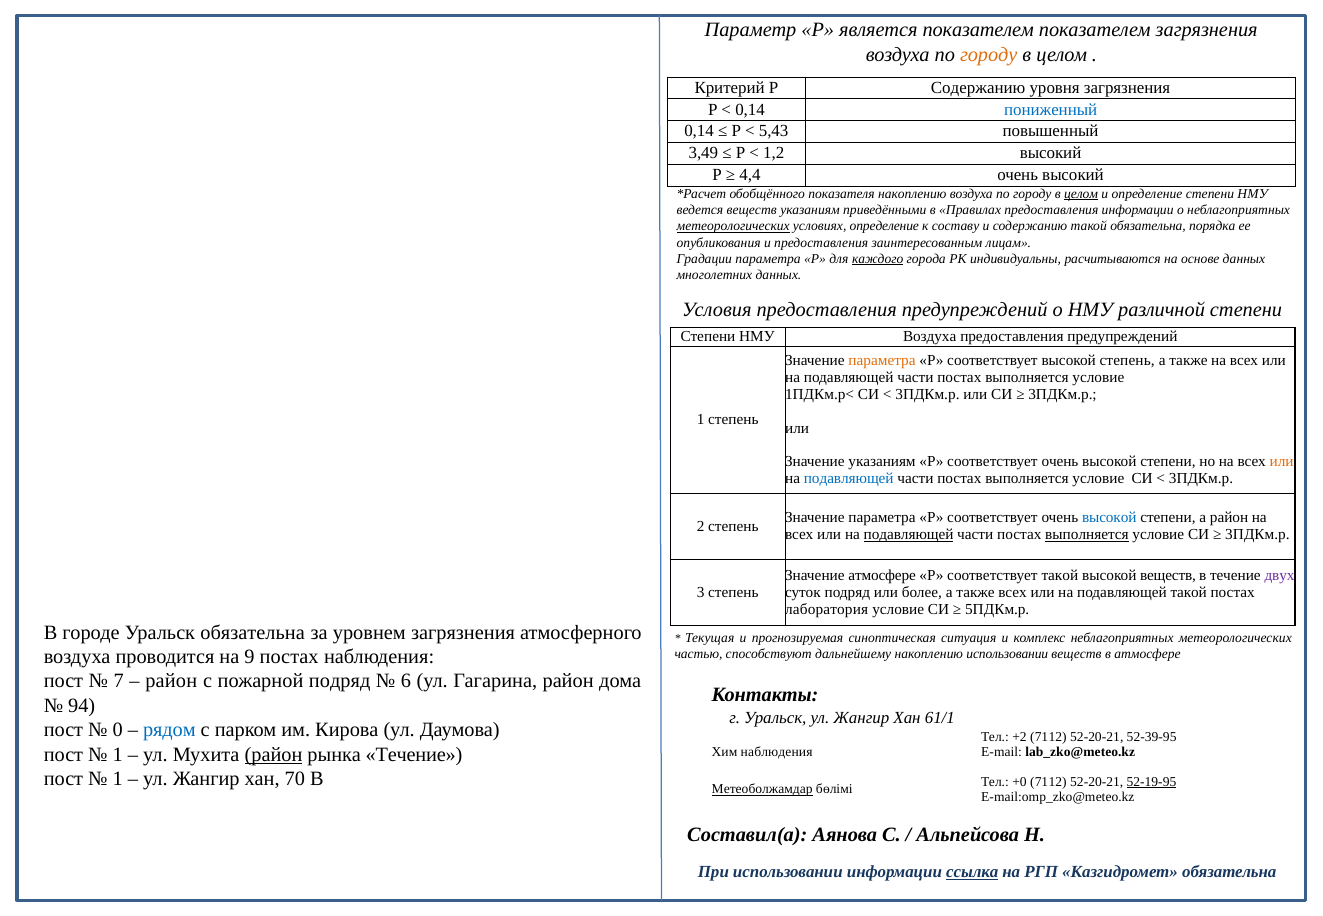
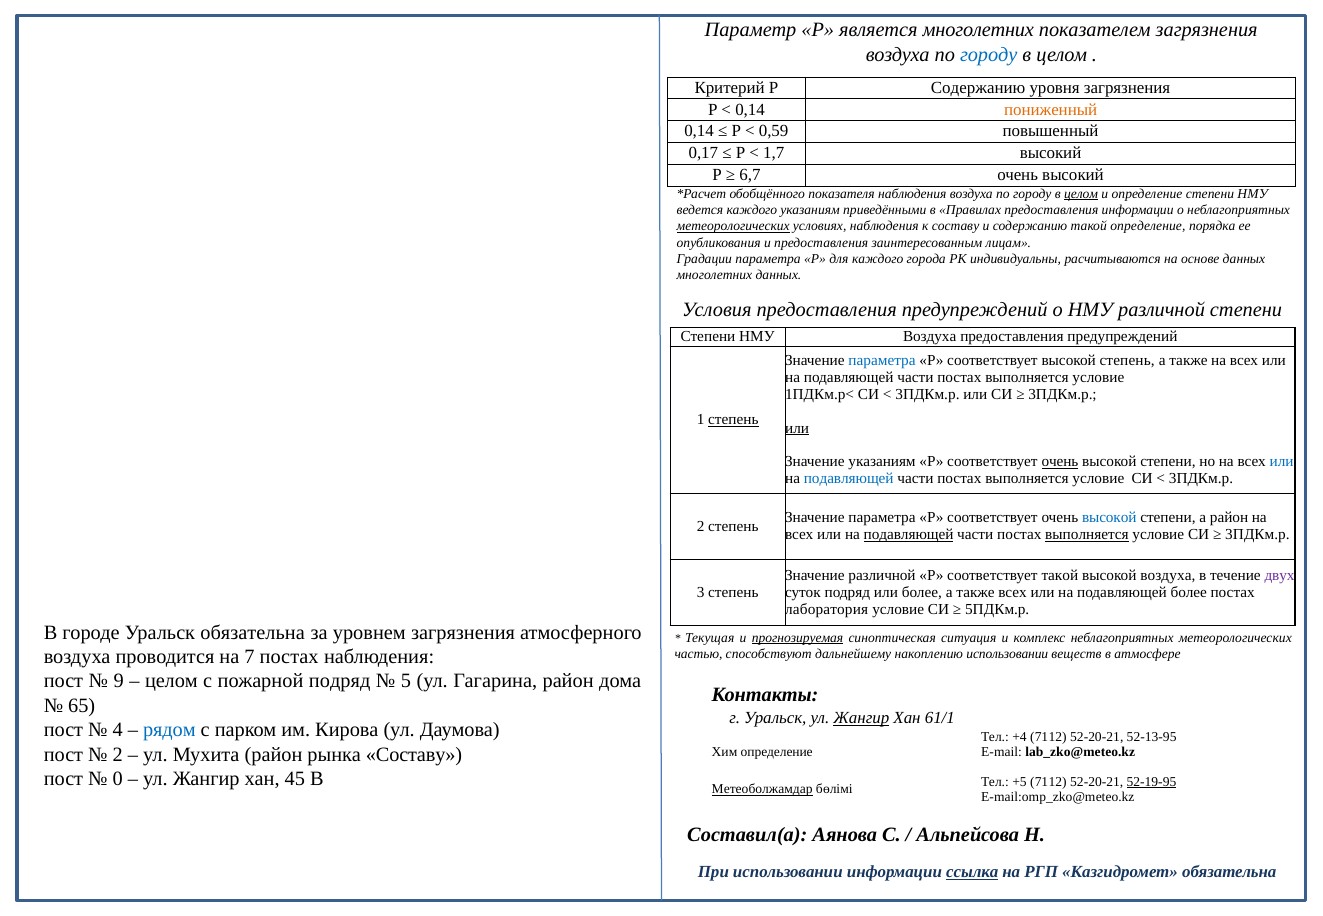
является показателем: показателем -> многолетних
городу at (989, 55) colour: orange -> blue
пониженный colour: blue -> orange
5,43: 5,43 -> 0,59
3,49: 3,49 -> 0,17
1,2: 1,2 -> 1,7
4,4: 4,4 -> 6,7
показателя накоплению: накоплению -> наблюдения
ведется веществ: веществ -> каждого
условиях определение: определение -> наблюдения
такой обязательна: обязательна -> определение
каждого at (878, 259) underline: present -> none
параметра at (882, 360) colour: orange -> blue
степень at (733, 420) underline: none -> present
или at (797, 428) underline: none -> present
очень at (1060, 462) underline: none -> present
или at (1282, 462) colour: orange -> blue
Значение атмосфере: атмосфере -> различной
высокой веществ: веществ -> воздуха
подавляющей такой: такой -> более
прогнозируемая underline: none -> present
9: 9 -> 7
7: 7 -> 9
район at (171, 681): район -> целом
6: 6 -> 5
94: 94 -> 65
Жангир at (861, 718) underline: none -> present
0: 0 -> 4
+2: +2 -> +4
52-39-95: 52-39-95 -> 52-13-95
1 at (118, 754): 1 -> 2
район at (274, 754) underline: present -> none
рынка Течение: Течение -> Составу
Хим наблюдения: наблюдения -> определение
1 at (118, 779): 1 -> 0
70: 70 -> 45
+0: +0 -> +5
